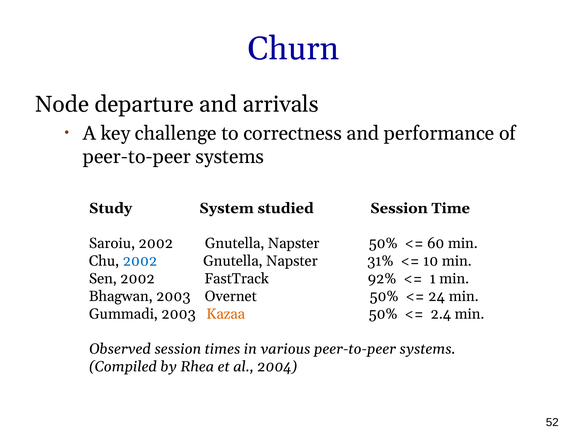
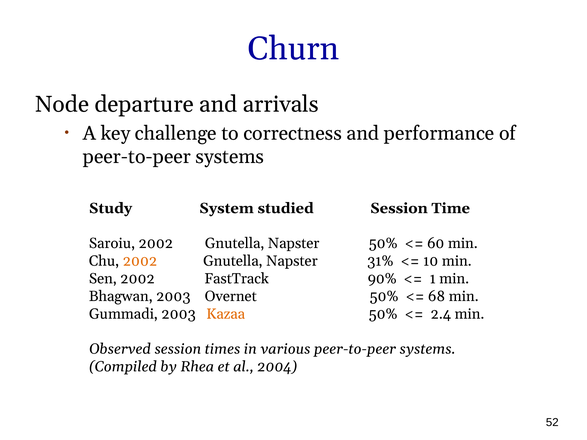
2002 at (140, 261) colour: blue -> orange
92%: 92% -> 90%
24: 24 -> 68
